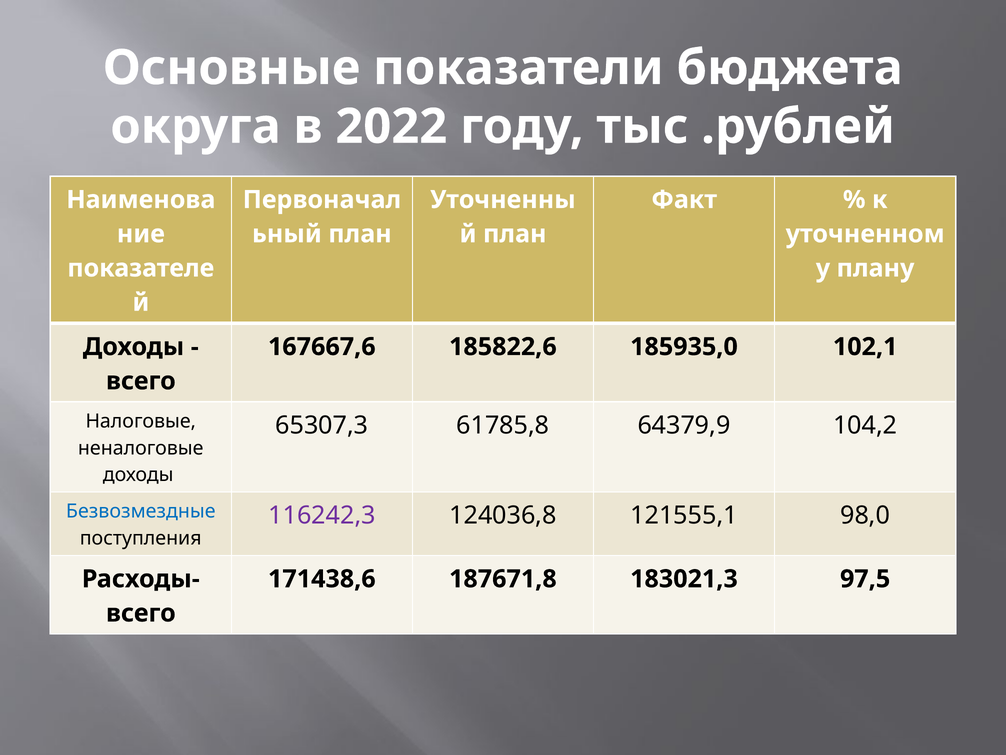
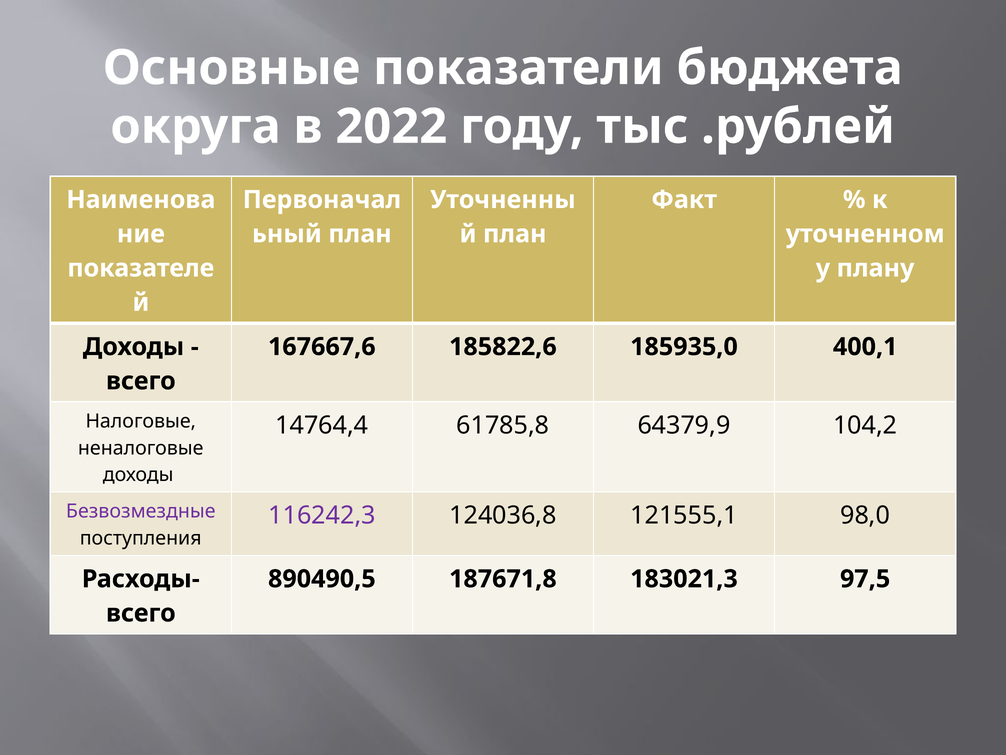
102,1: 102,1 -> 400,1
65307,3: 65307,3 -> 14764,4
Безвозмездные colour: blue -> purple
171438,6: 171438,6 -> 890490,5
